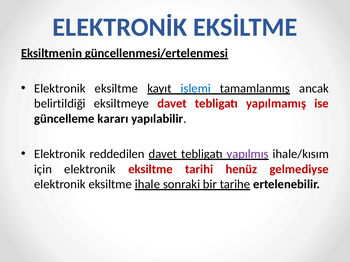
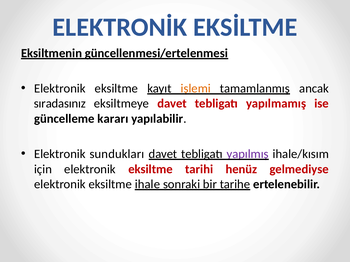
işlemi colour: blue -> orange
belirtildiği: belirtildiği -> sıradasınız
reddedilen: reddedilen -> sundukları
